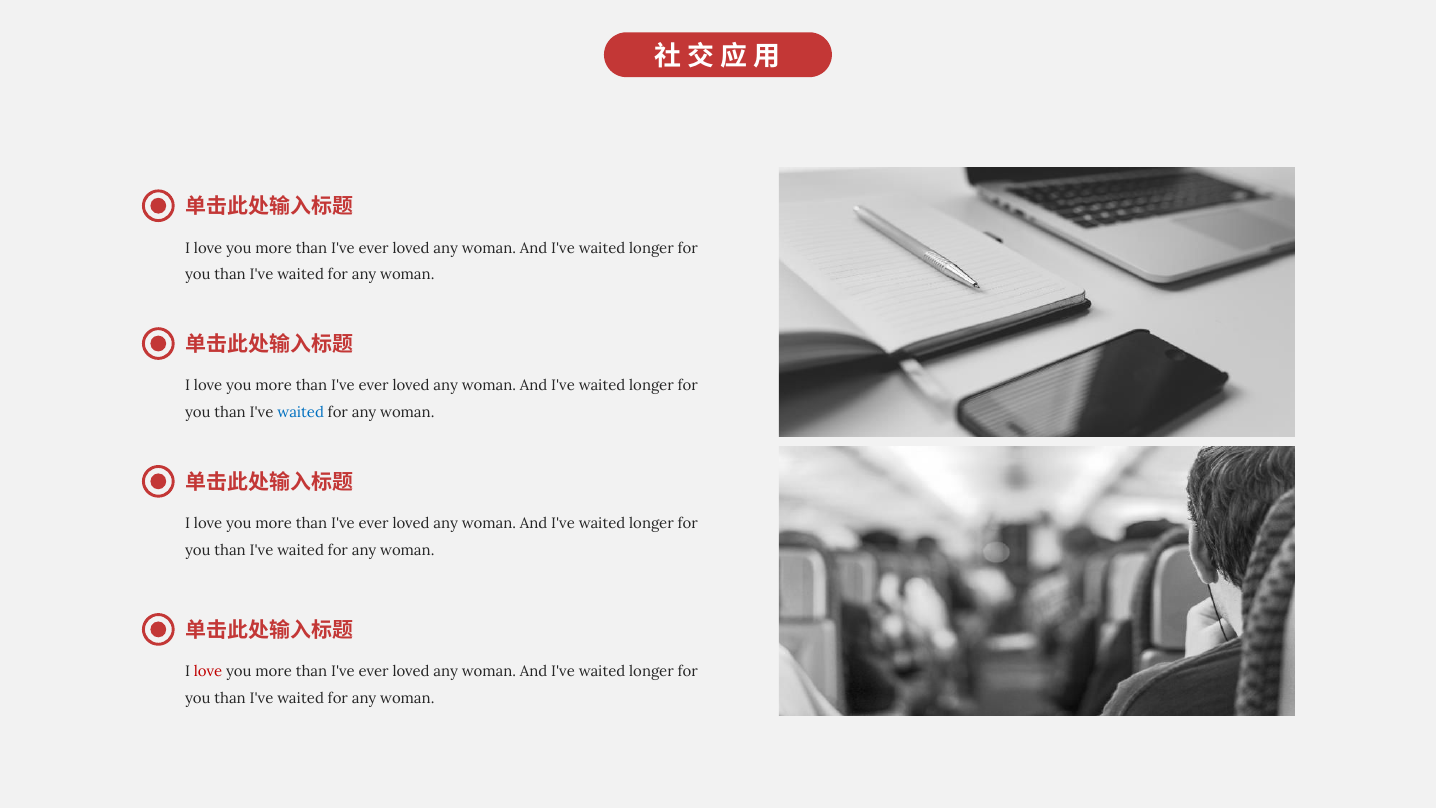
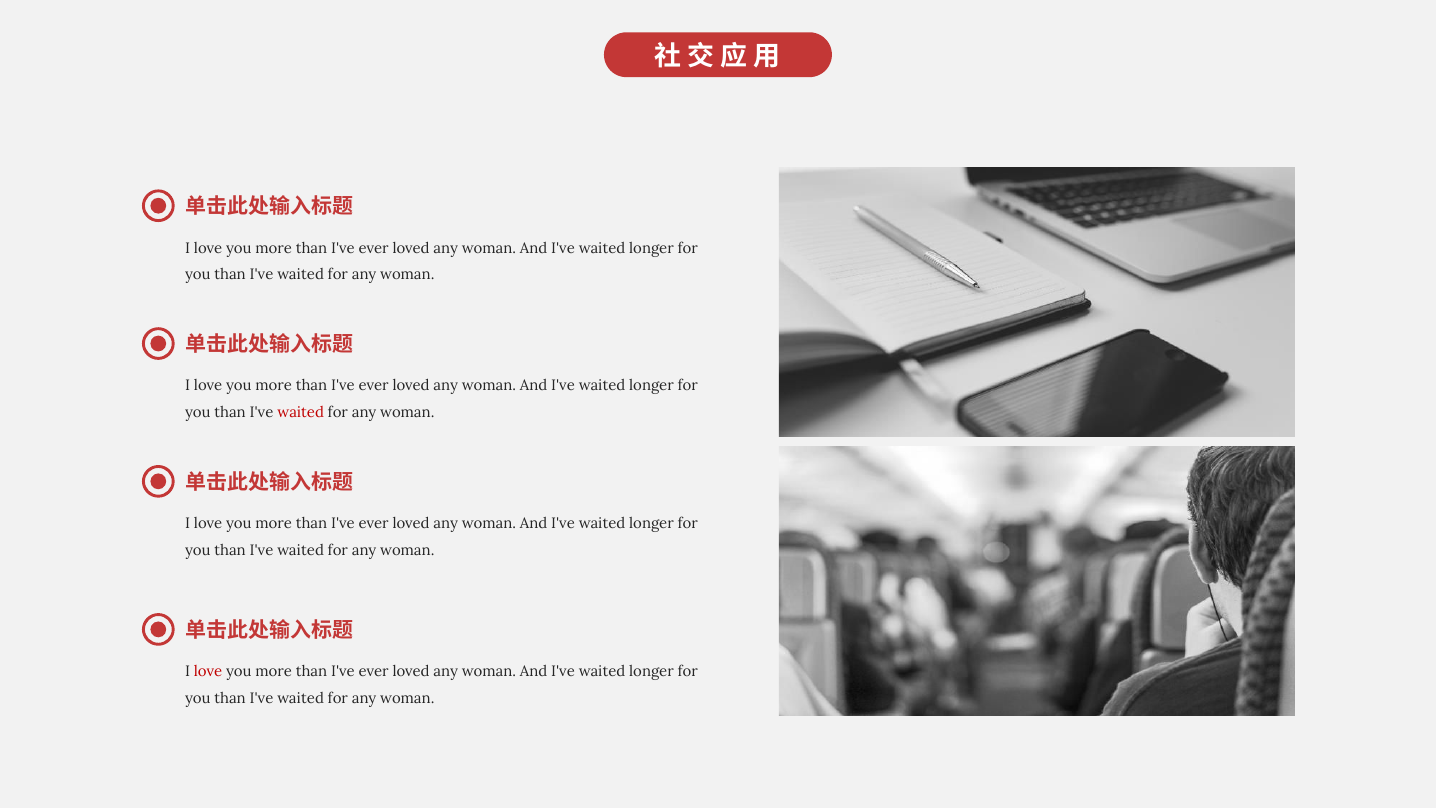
waited at (301, 413) colour: blue -> red
